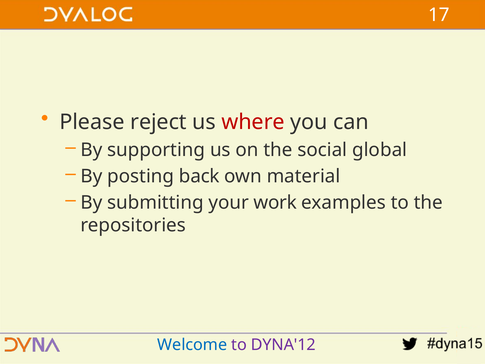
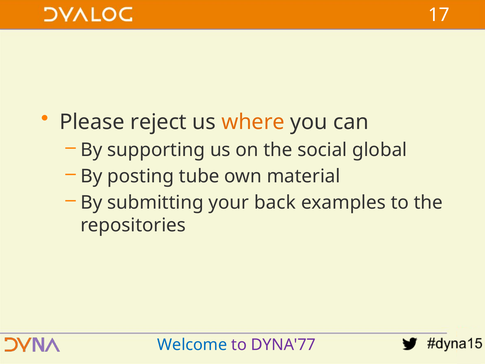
where colour: red -> orange
back: back -> tube
work: work -> back
DYNA'12: DYNA'12 -> DYNA'77
